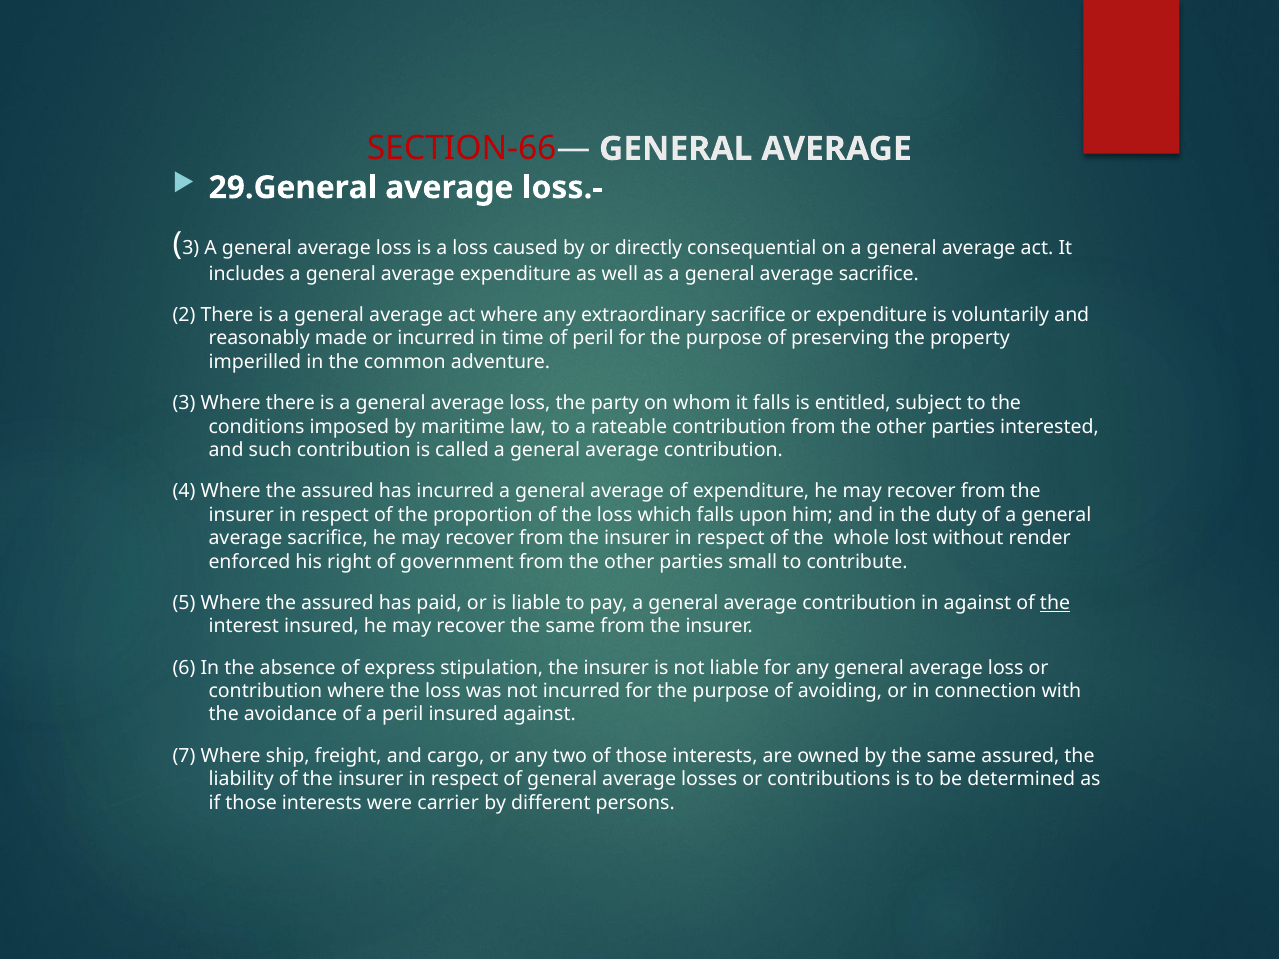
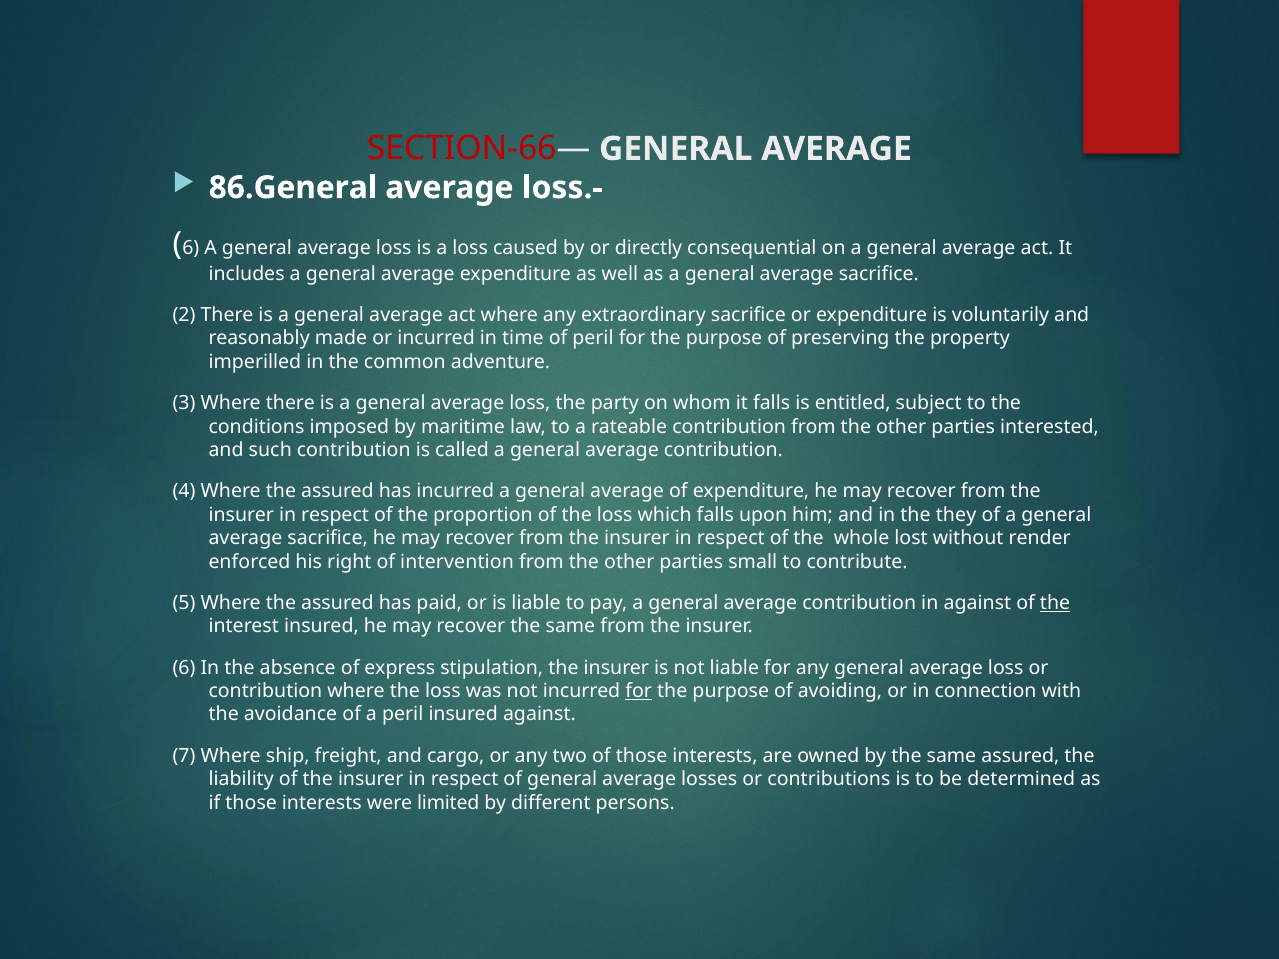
29.General: 29.General -> 86.General
3 at (191, 248): 3 -> 6
duty: duty -> they
government: government -> intervention
for at (639, 691) underline: none -> present
carrier: carrier -> limited
